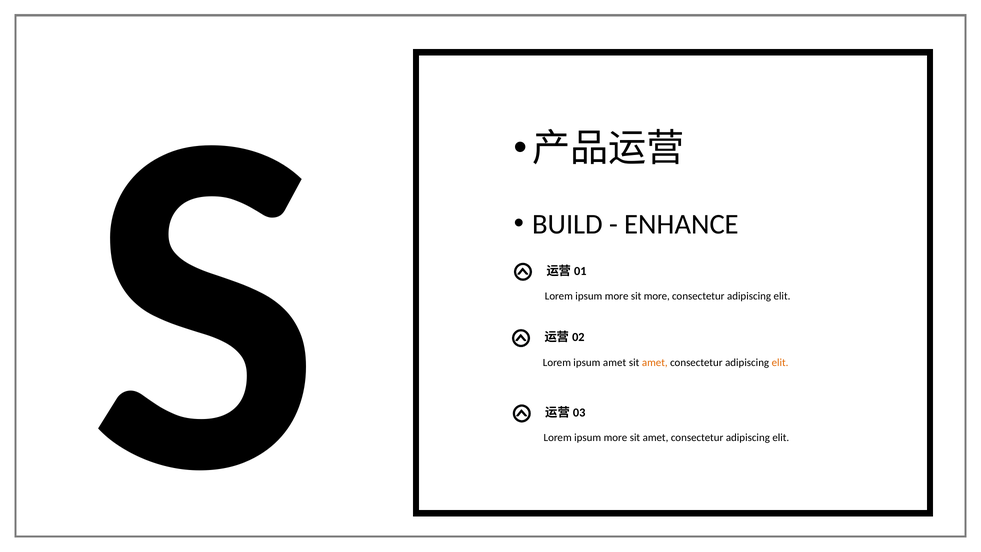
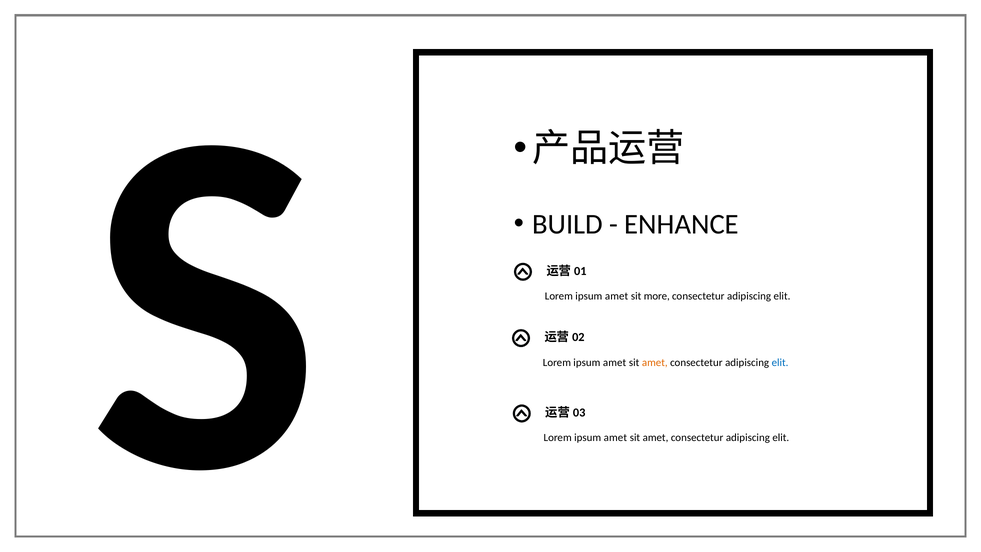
more at (617, 296): more -> amet
elit at (780, 362) colour: orange -> blue
more at (615, 438): more -> amet
